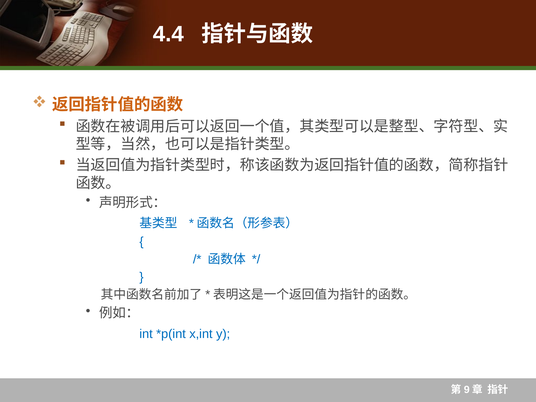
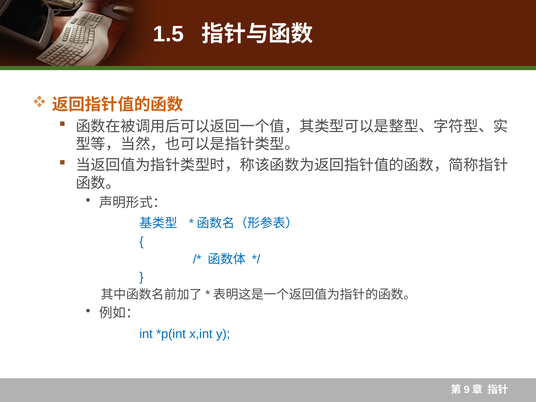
4.4: 4.4 -> 1.5
